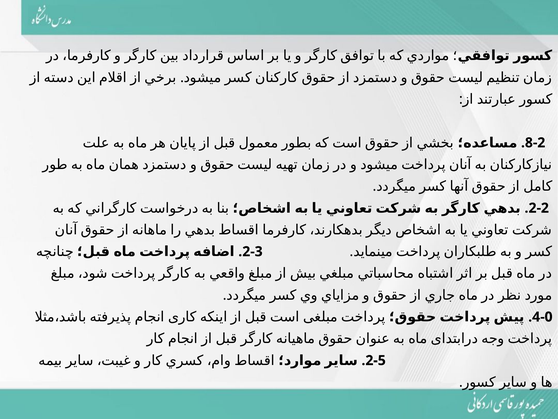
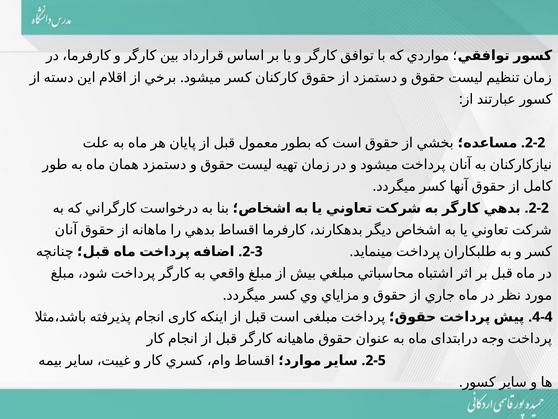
8-2 at (535, 143): 8-2 -> 2-2
4-0: 4-0 -> 4-4
